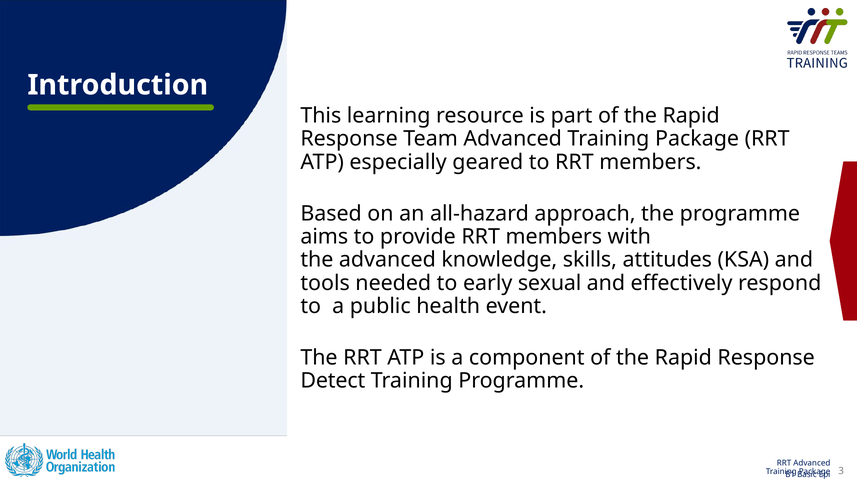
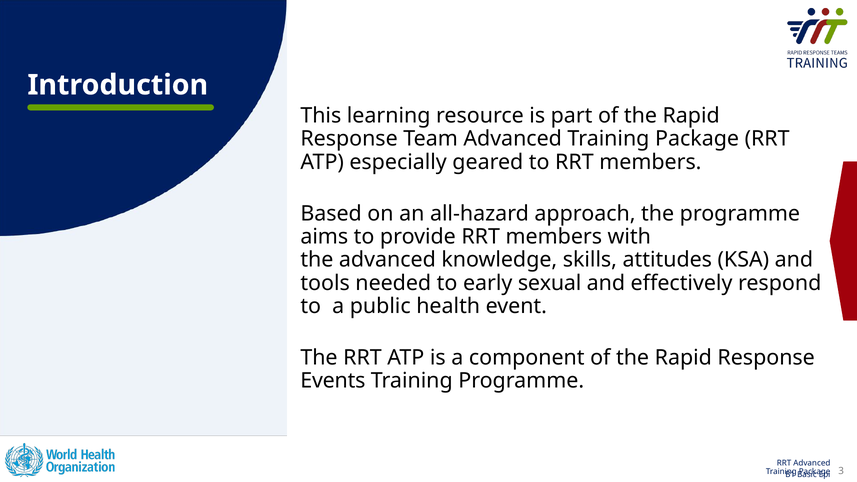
Detect: Detect -> Events
